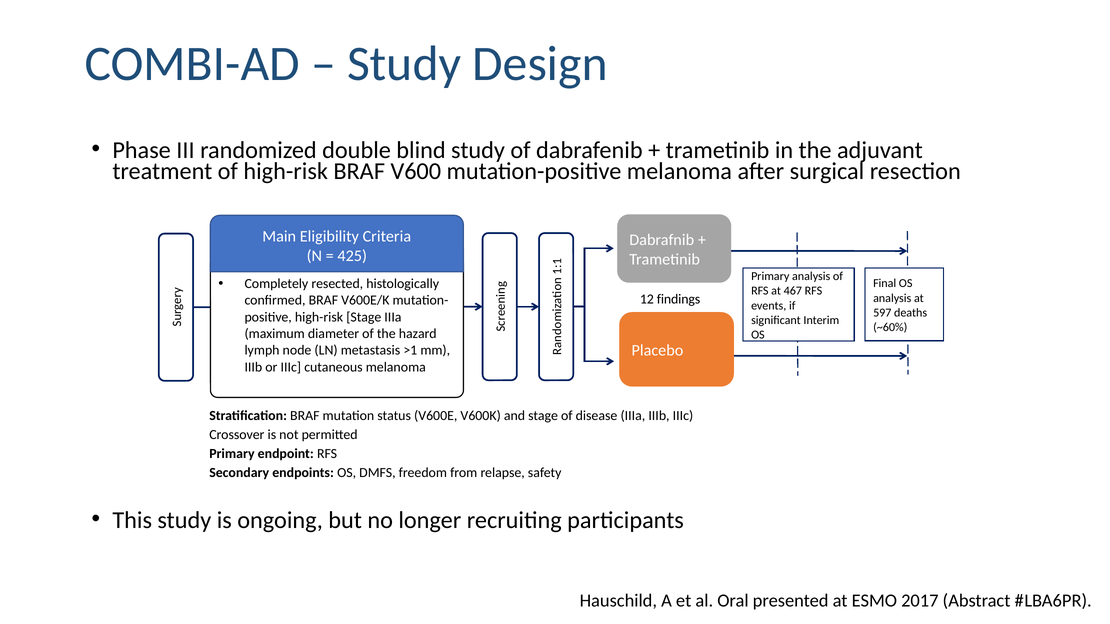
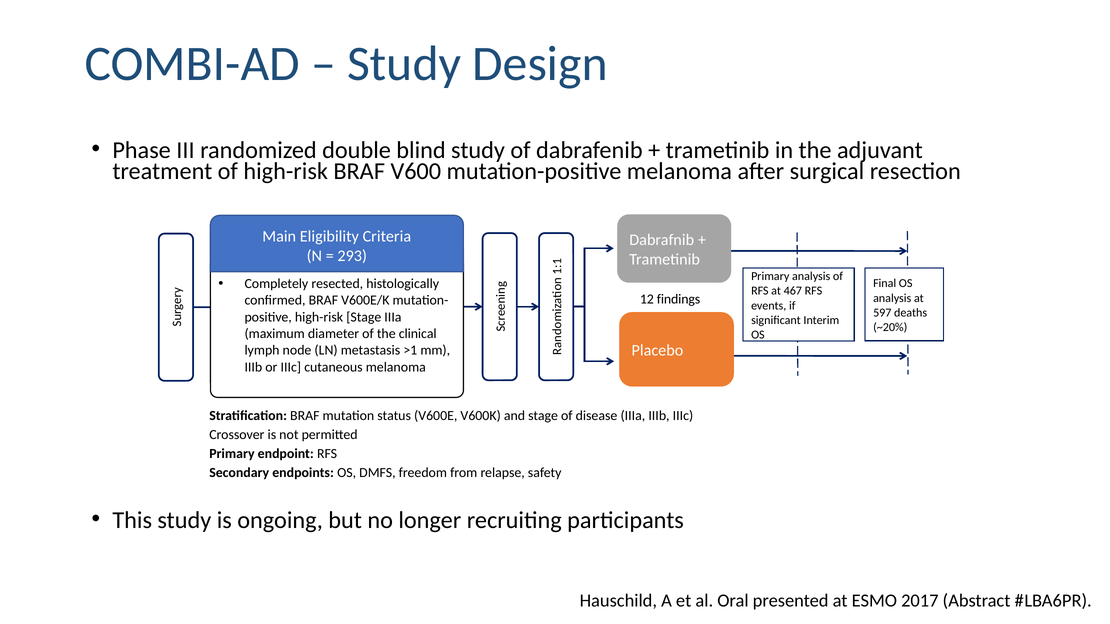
425: 425 -> 293
~60%: ~60% -> ~20%
hazard: hazard -> clinical
